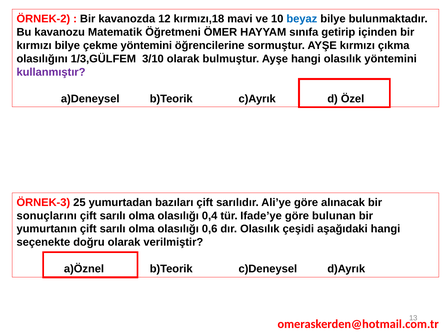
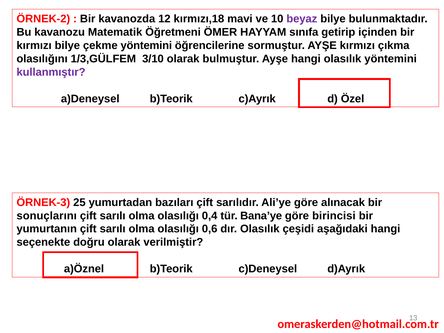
beyaz colour: blue -> purple
Ifade’ye: Ifade’ye -> Bana’ye
bulunan: bulunan -> birincisi
